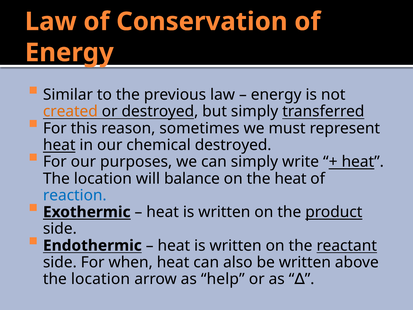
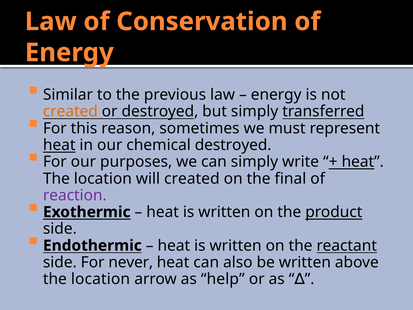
will balance: balance -> created
the heat: heat -> final
reaction colour: blue -> purple
when: when -> never
